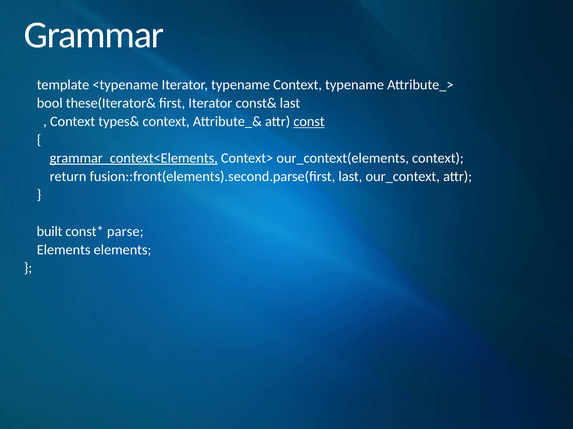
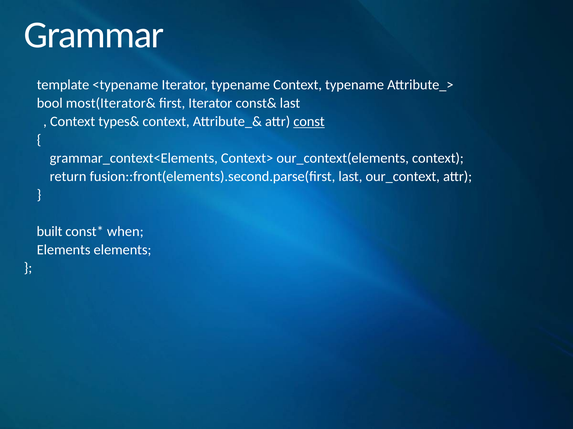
these(Iterator&: these(Iterator& -> most(Iterator&
grammar_context<Elements underline: present -> none
parse: parse -> when
